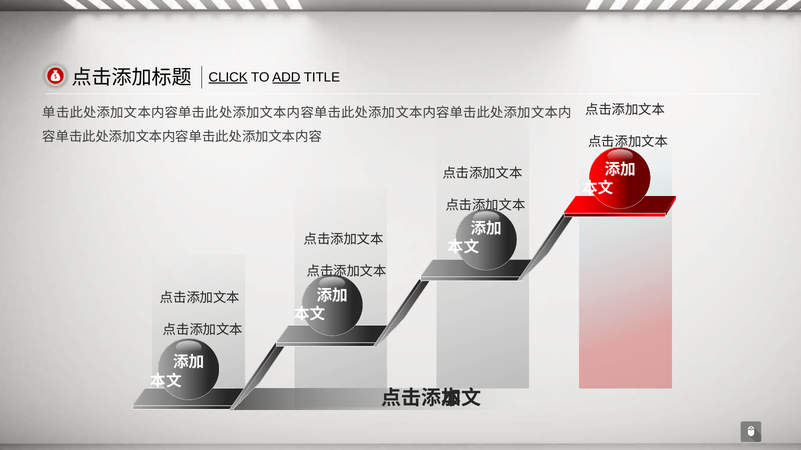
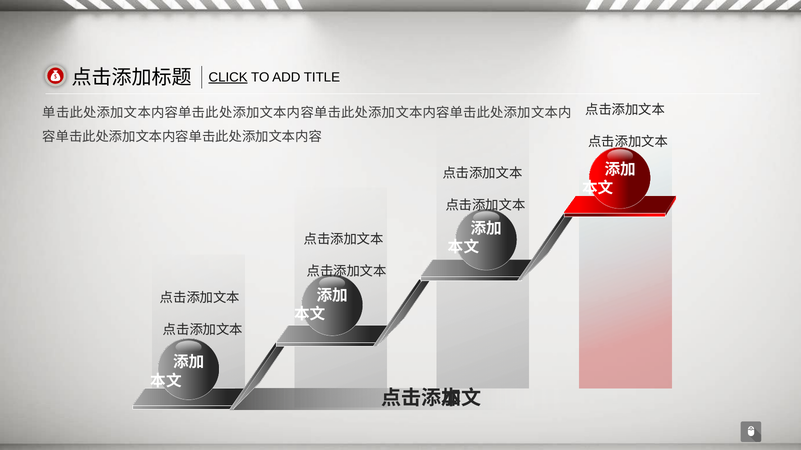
ADD underline: present -> none
